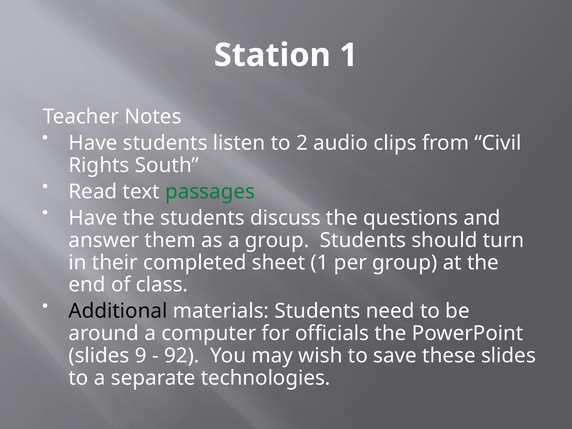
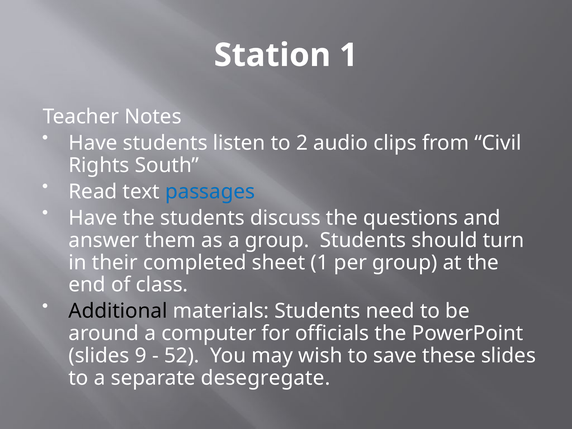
passages colour: green -> blue
92: 92 -> 52
technologies: technologies -> desegregate
